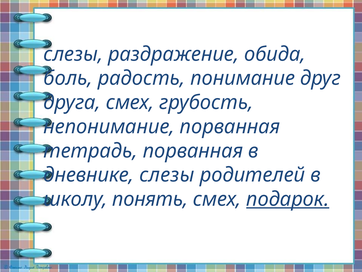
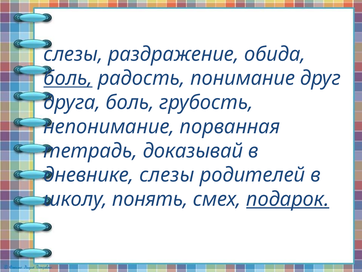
боль at (68, 78) underline: none -> present
друга смех: смех -> боль
тетрадь порванная: порванная -> доказывай
